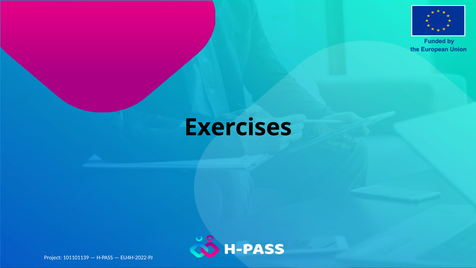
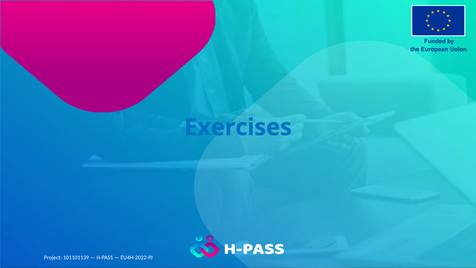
Exercises colour: black -> blue
